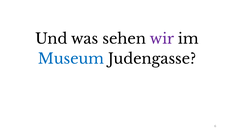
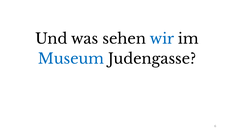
wir colour: purple -> blue
